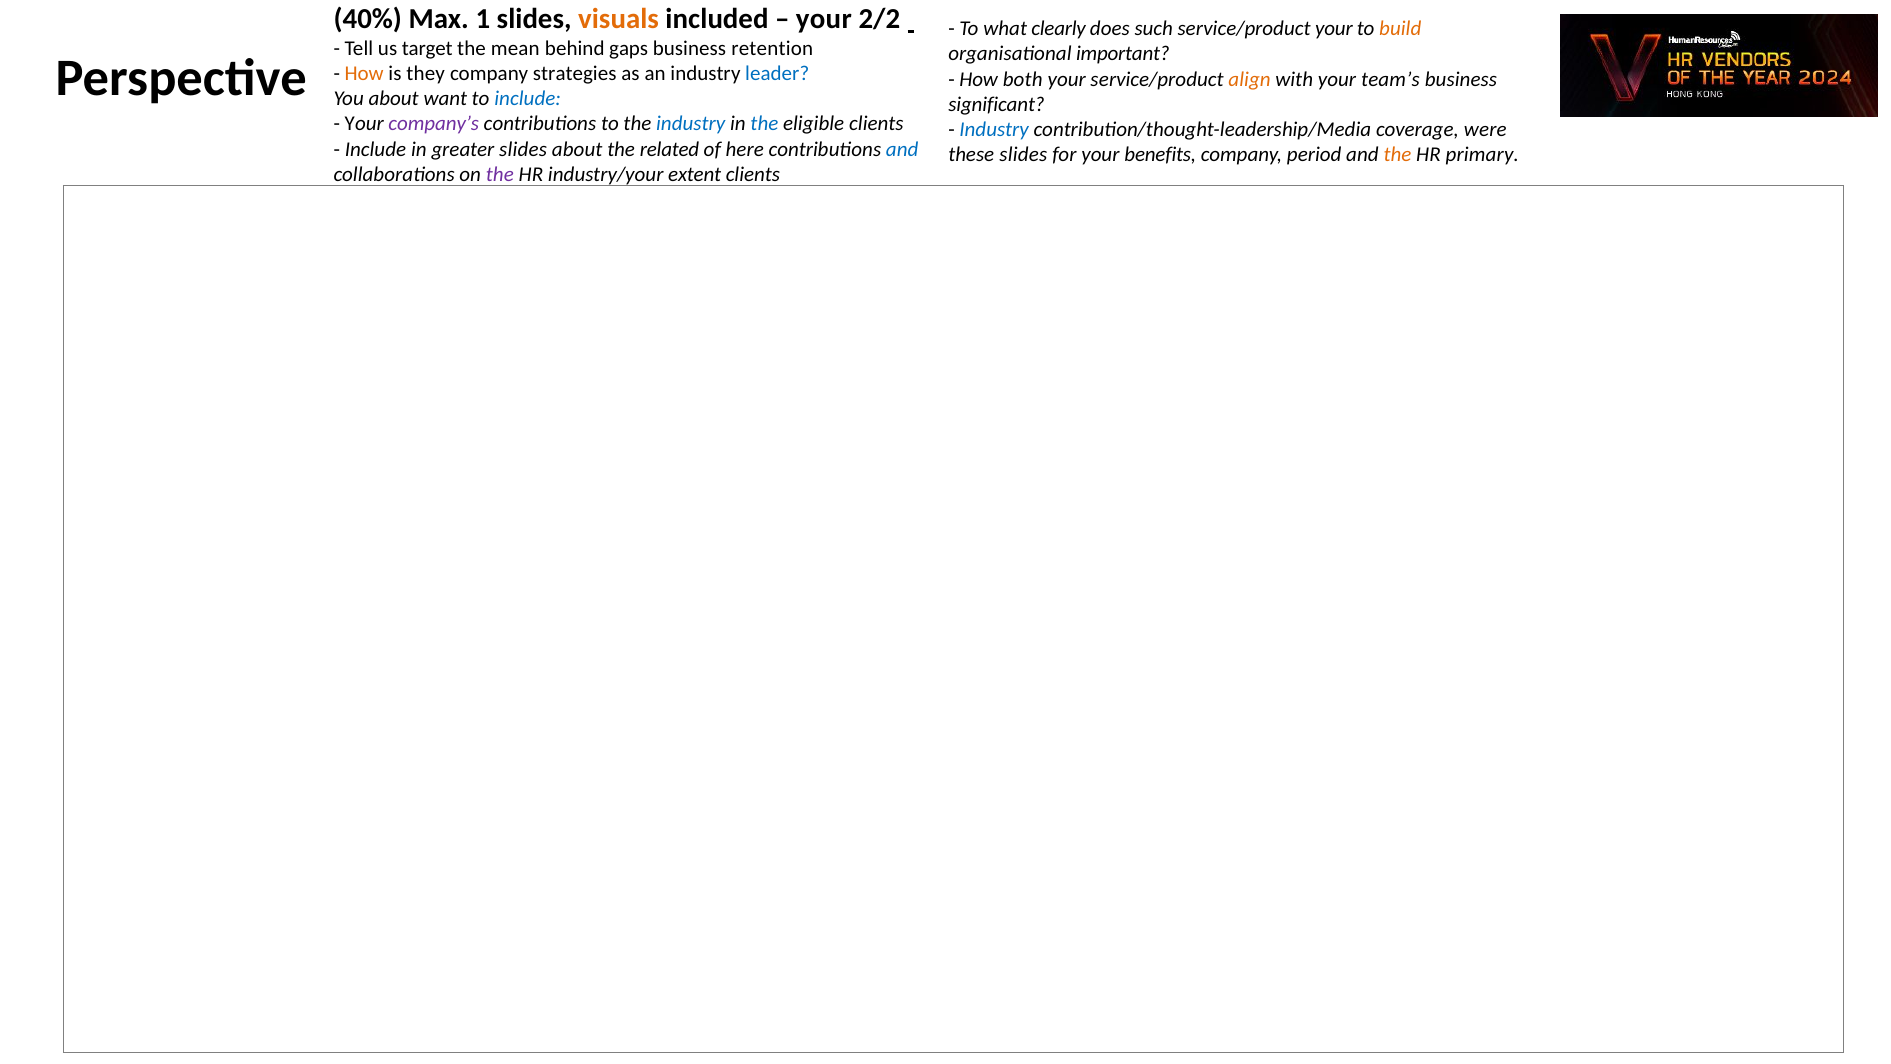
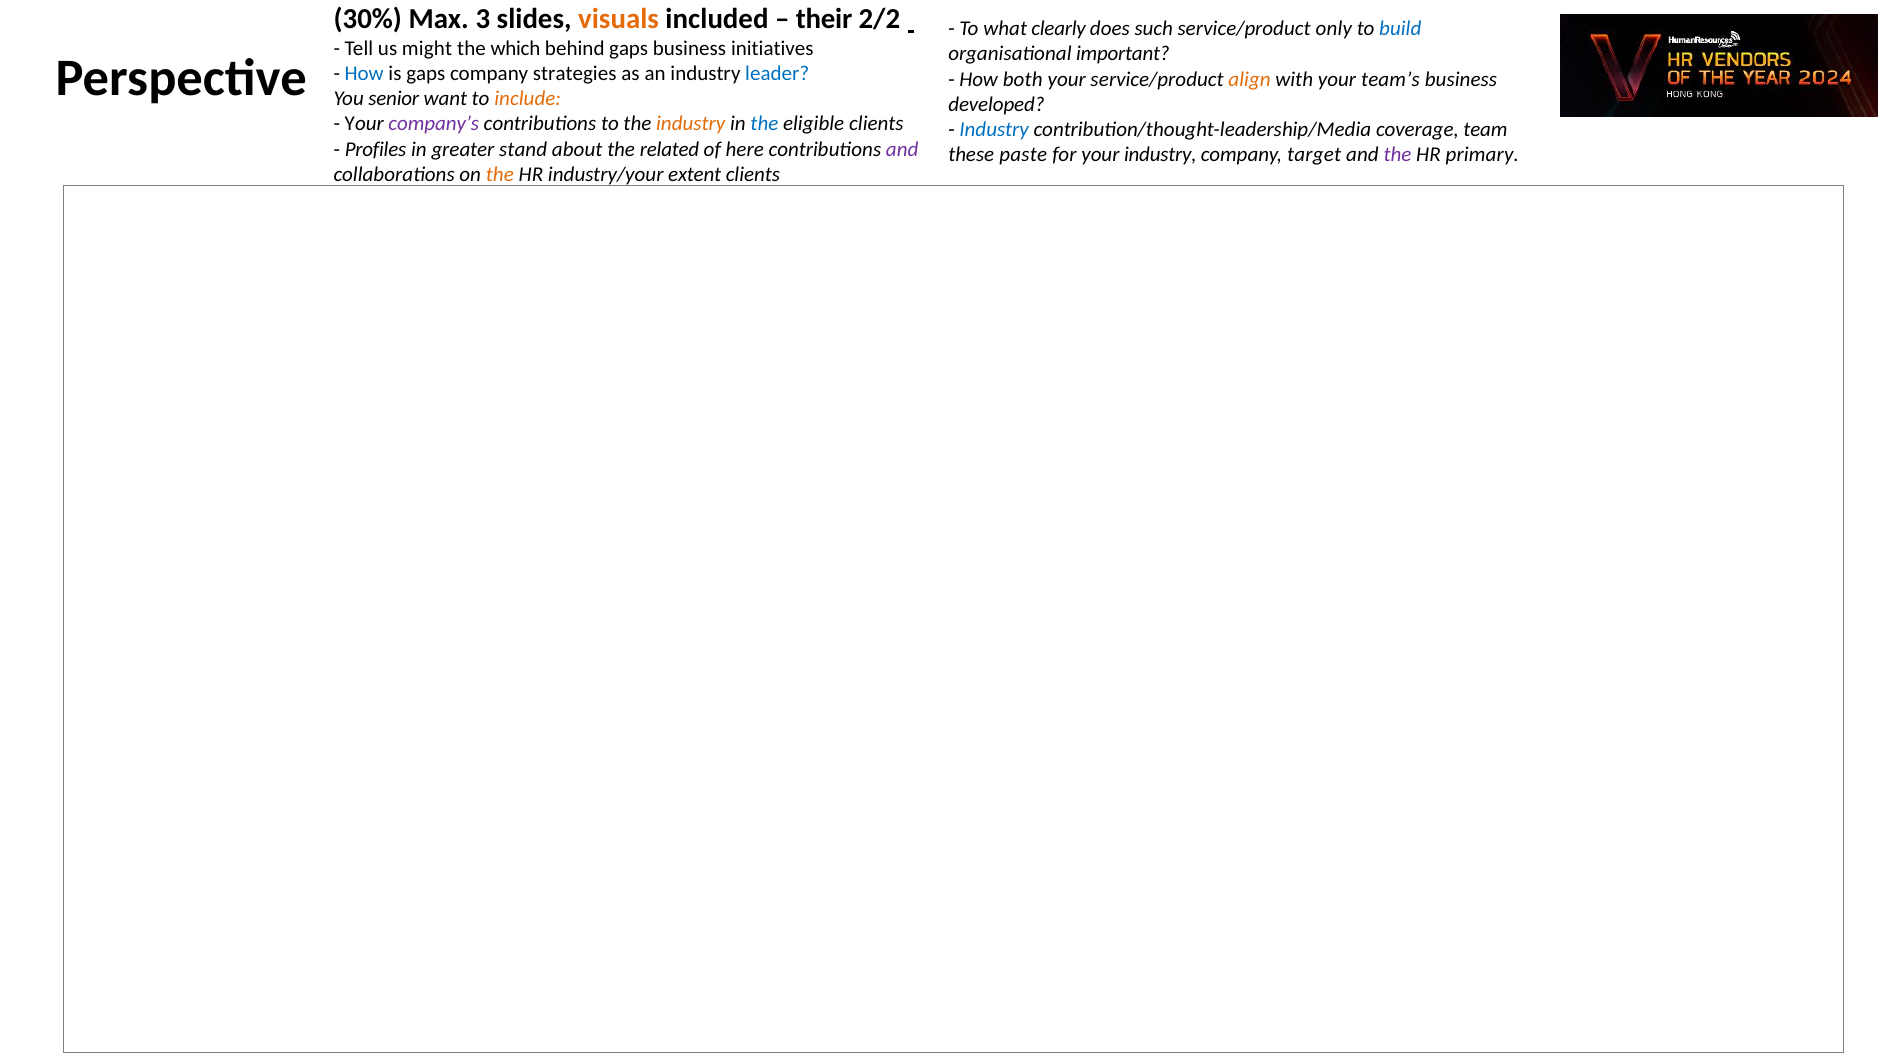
40%: 40% -> 30%
1: 1 -> 3
your at (824, 19): your -> their
service/product your: your -> only
build colour: orange -> blue
target: target -> might
mean: mean -> which
retention: retention -> initiatives
How at (364, 74) colour: orange -> blue
is they: they -> gaps
You about: about -> senior
include at (528, 99) colour: blue -> orange
significant: significant -> developed
industry at (691, 124) colour: blue -> orange
were: were -> team
Include at (375, 149): Include -> Profiles
greater slides: slides -> stand
and at (902, 149) colour: blue -> purple
these slides: slides -> paste
your benefits: benefits -> industry
period: period -> target
the at (1397, 155) colour: orange -> purple
the at (500, 174) colour: purple -> orange
